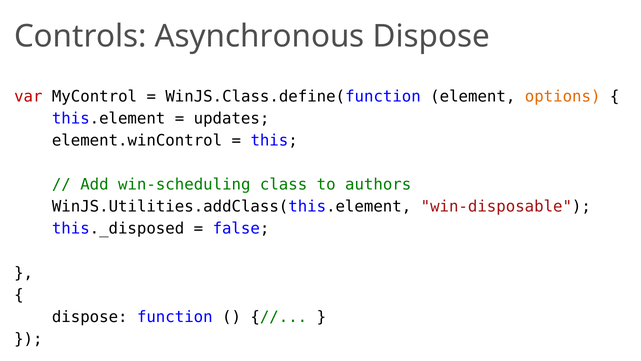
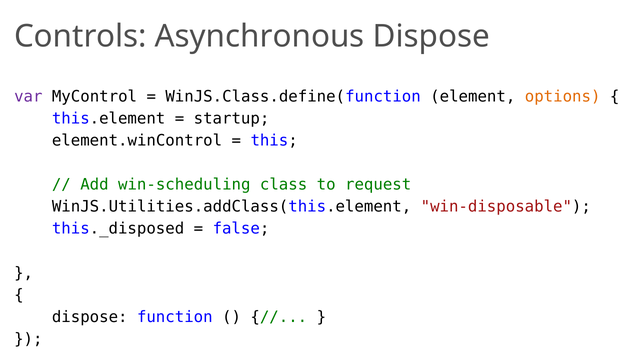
var colour: red -> purple
updates: updates -> startup
authors: authors -> request
